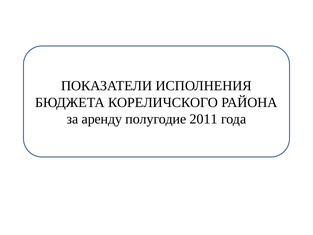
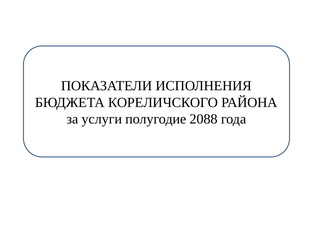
аренду: аренду -> услуги
2011: 2011 -> 2088
